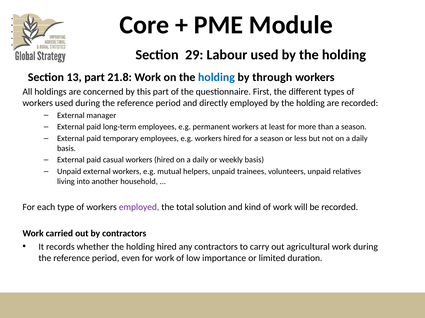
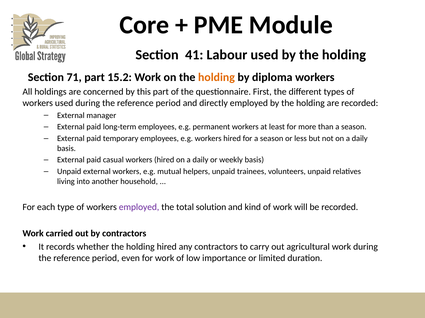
29: 29 -> 41
13: 13 -> 71
21.8: 21.8 -> 15.2
holding at (216, 78) colour: blue -> orange
through: through -> diploma
